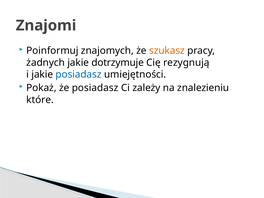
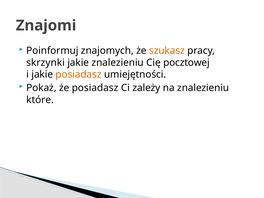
żadnych: żadnych -> skrzynki
jakie dotrzymuje: dotrzymuje -> znalezieniu
rezygnują: rezygnują -> pocztowej
posiadasz at (79, 74) colour: blue -> orange
